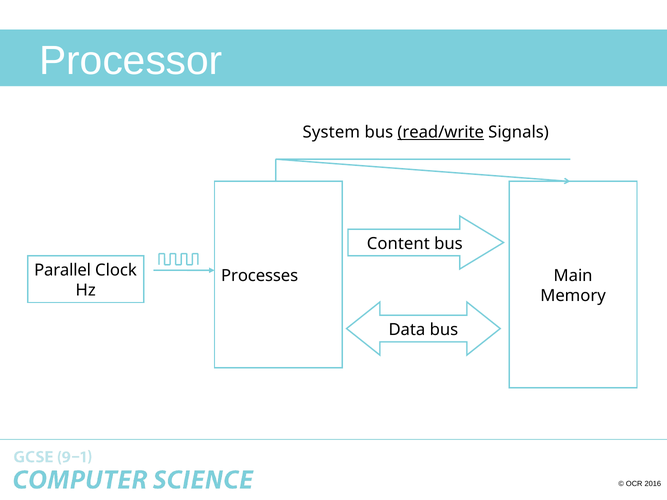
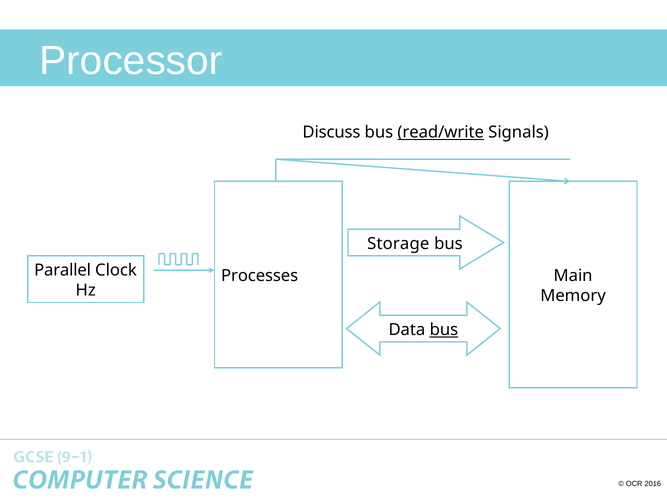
System: System -> Discuss
Content: Content -> Storage
bus at (444, 330) underline: none -> present
